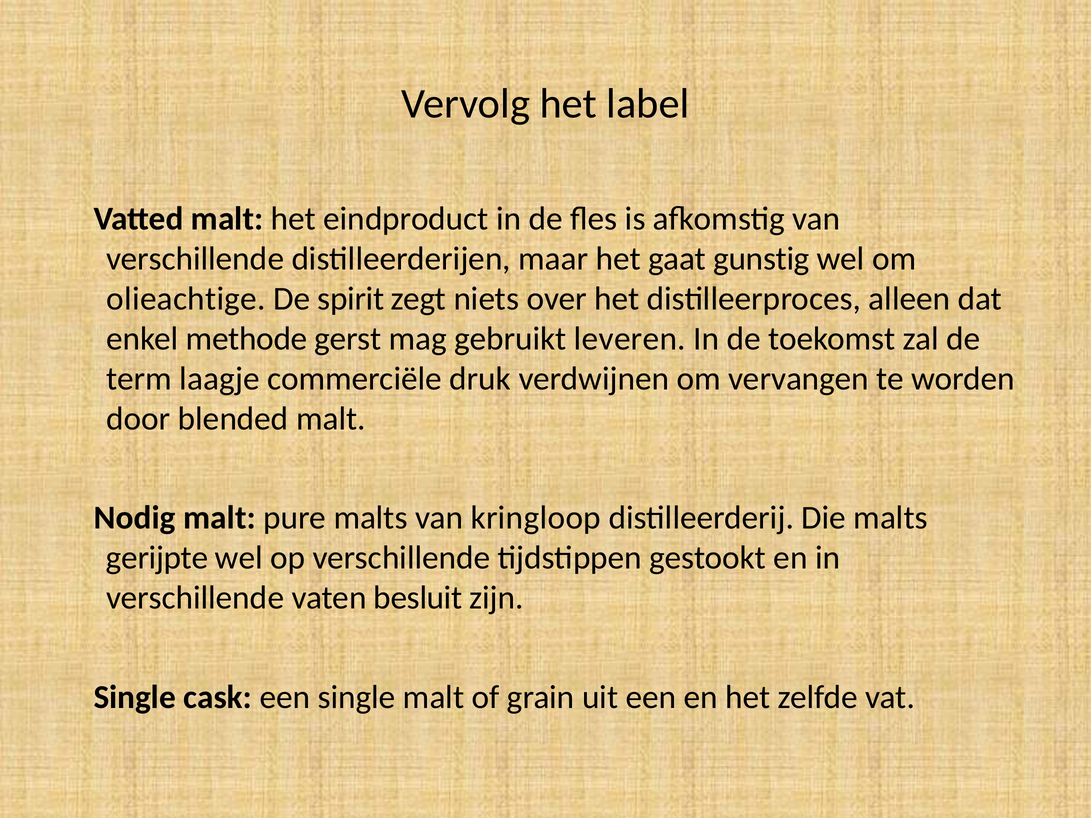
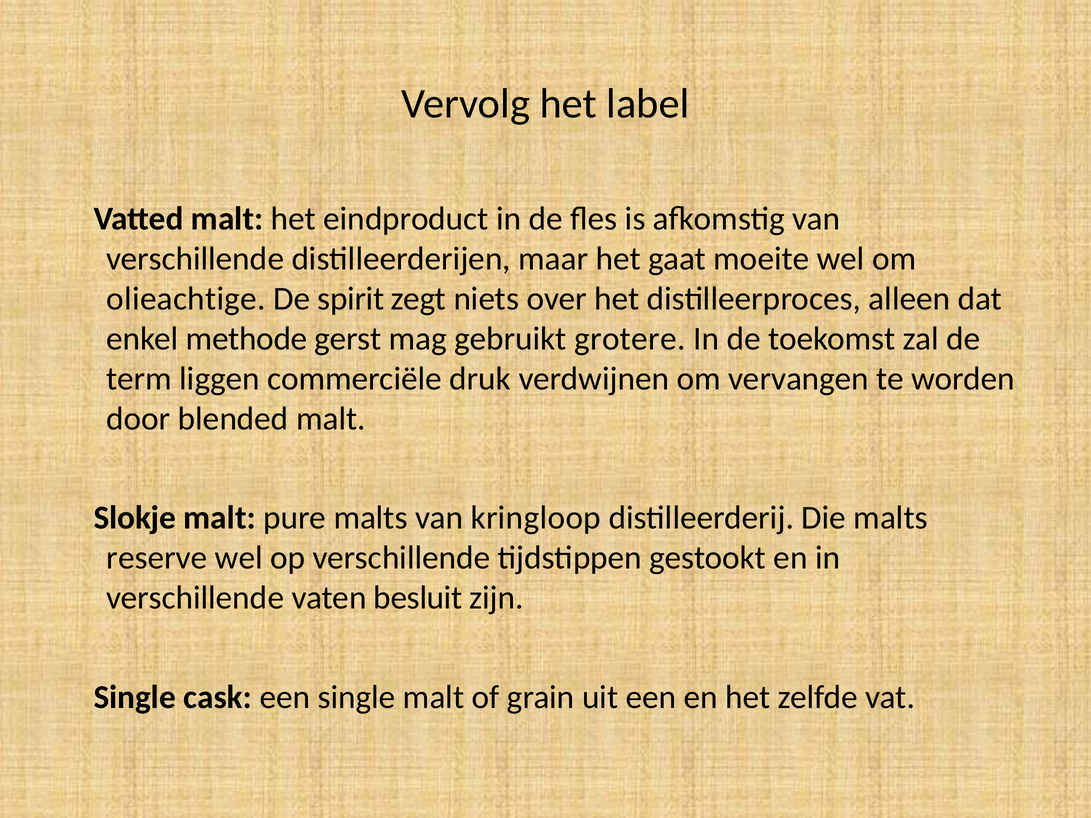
gunstig: gunstig -> moeite
leveren: leveren -> grotere
laagje: laagje -> liggen
Nodig: Nodig -> Slokje
gerijpte: gerijpte -> reserve
